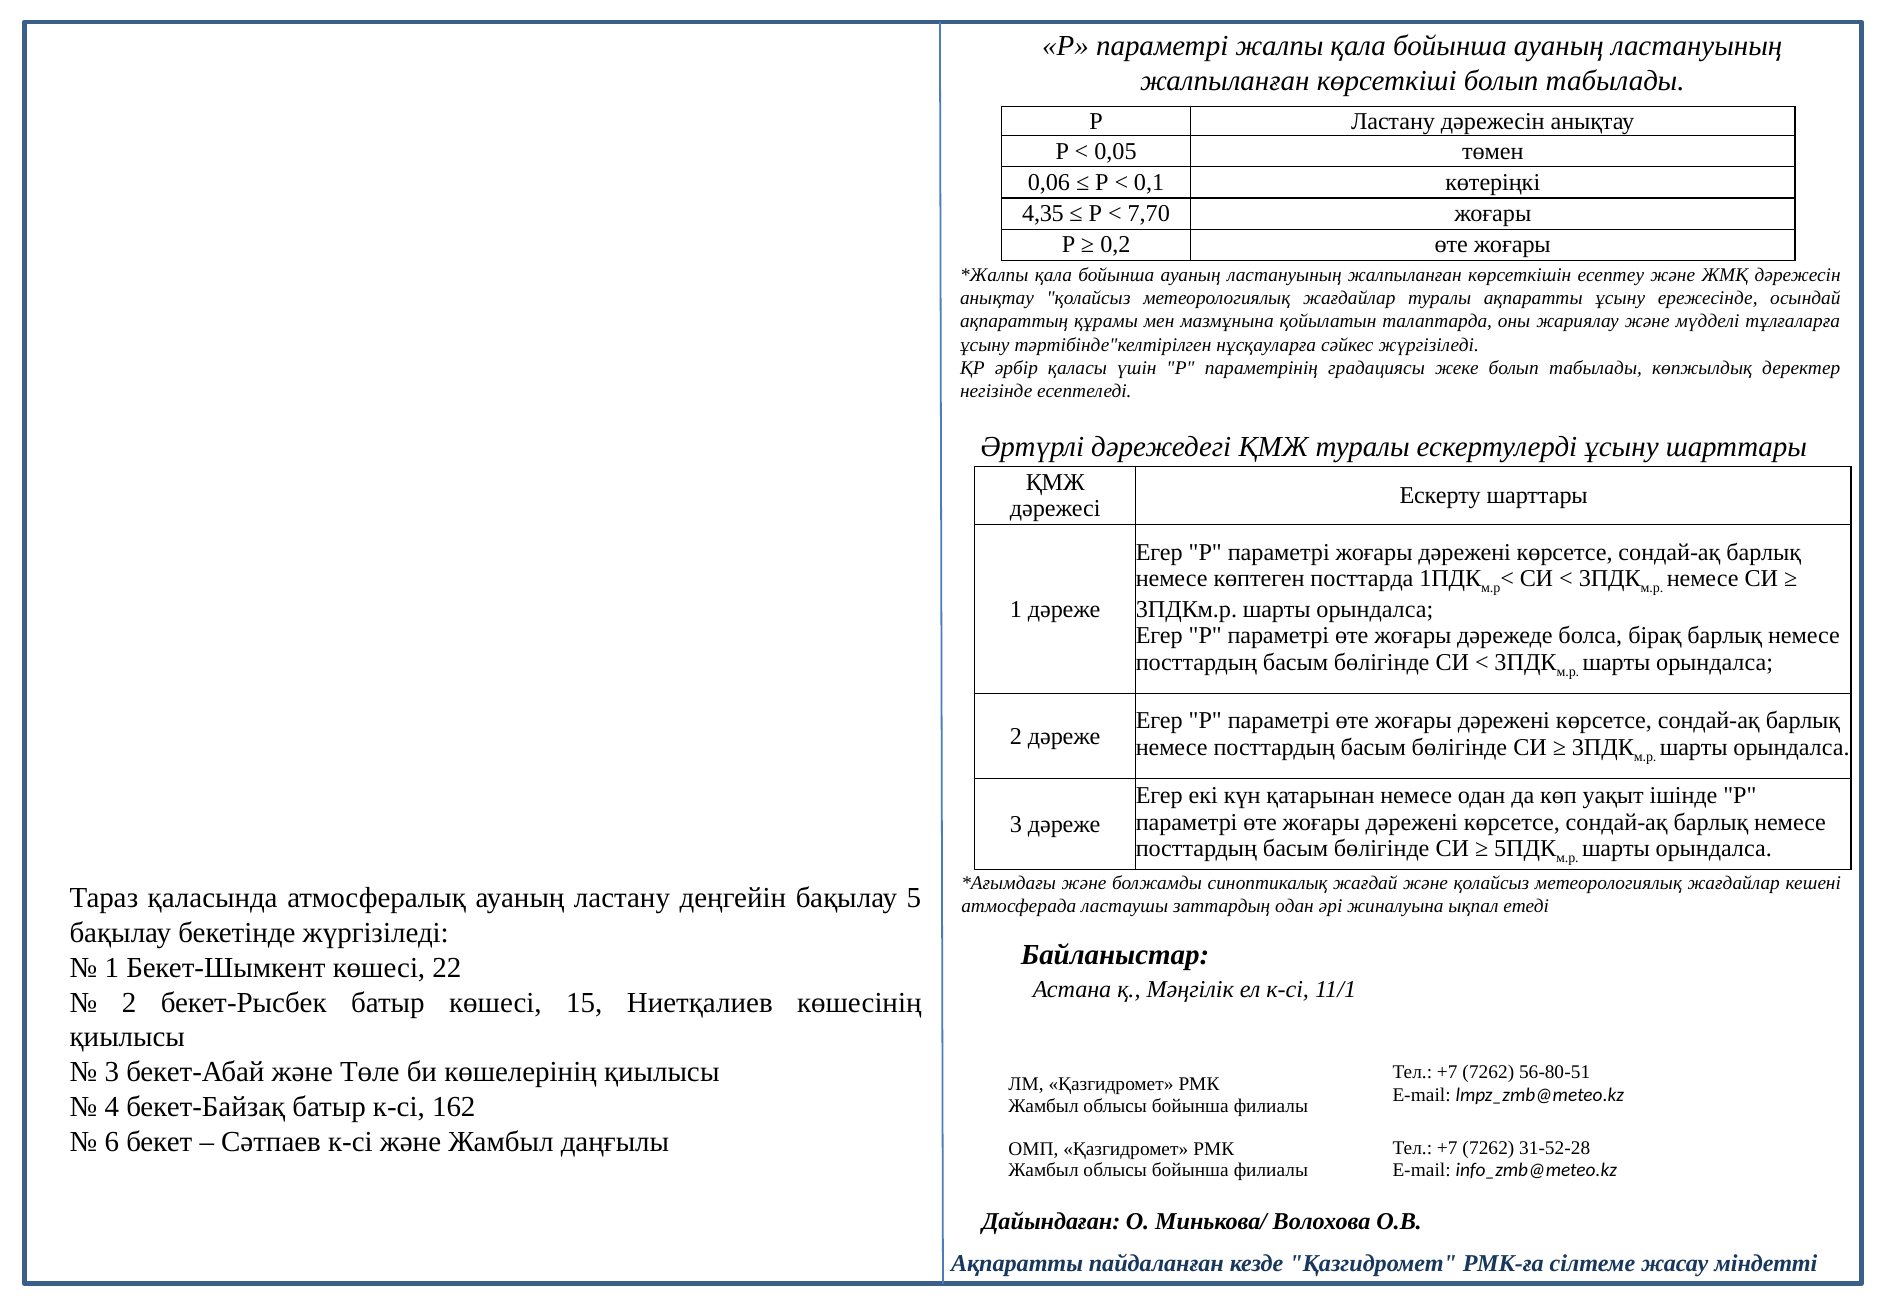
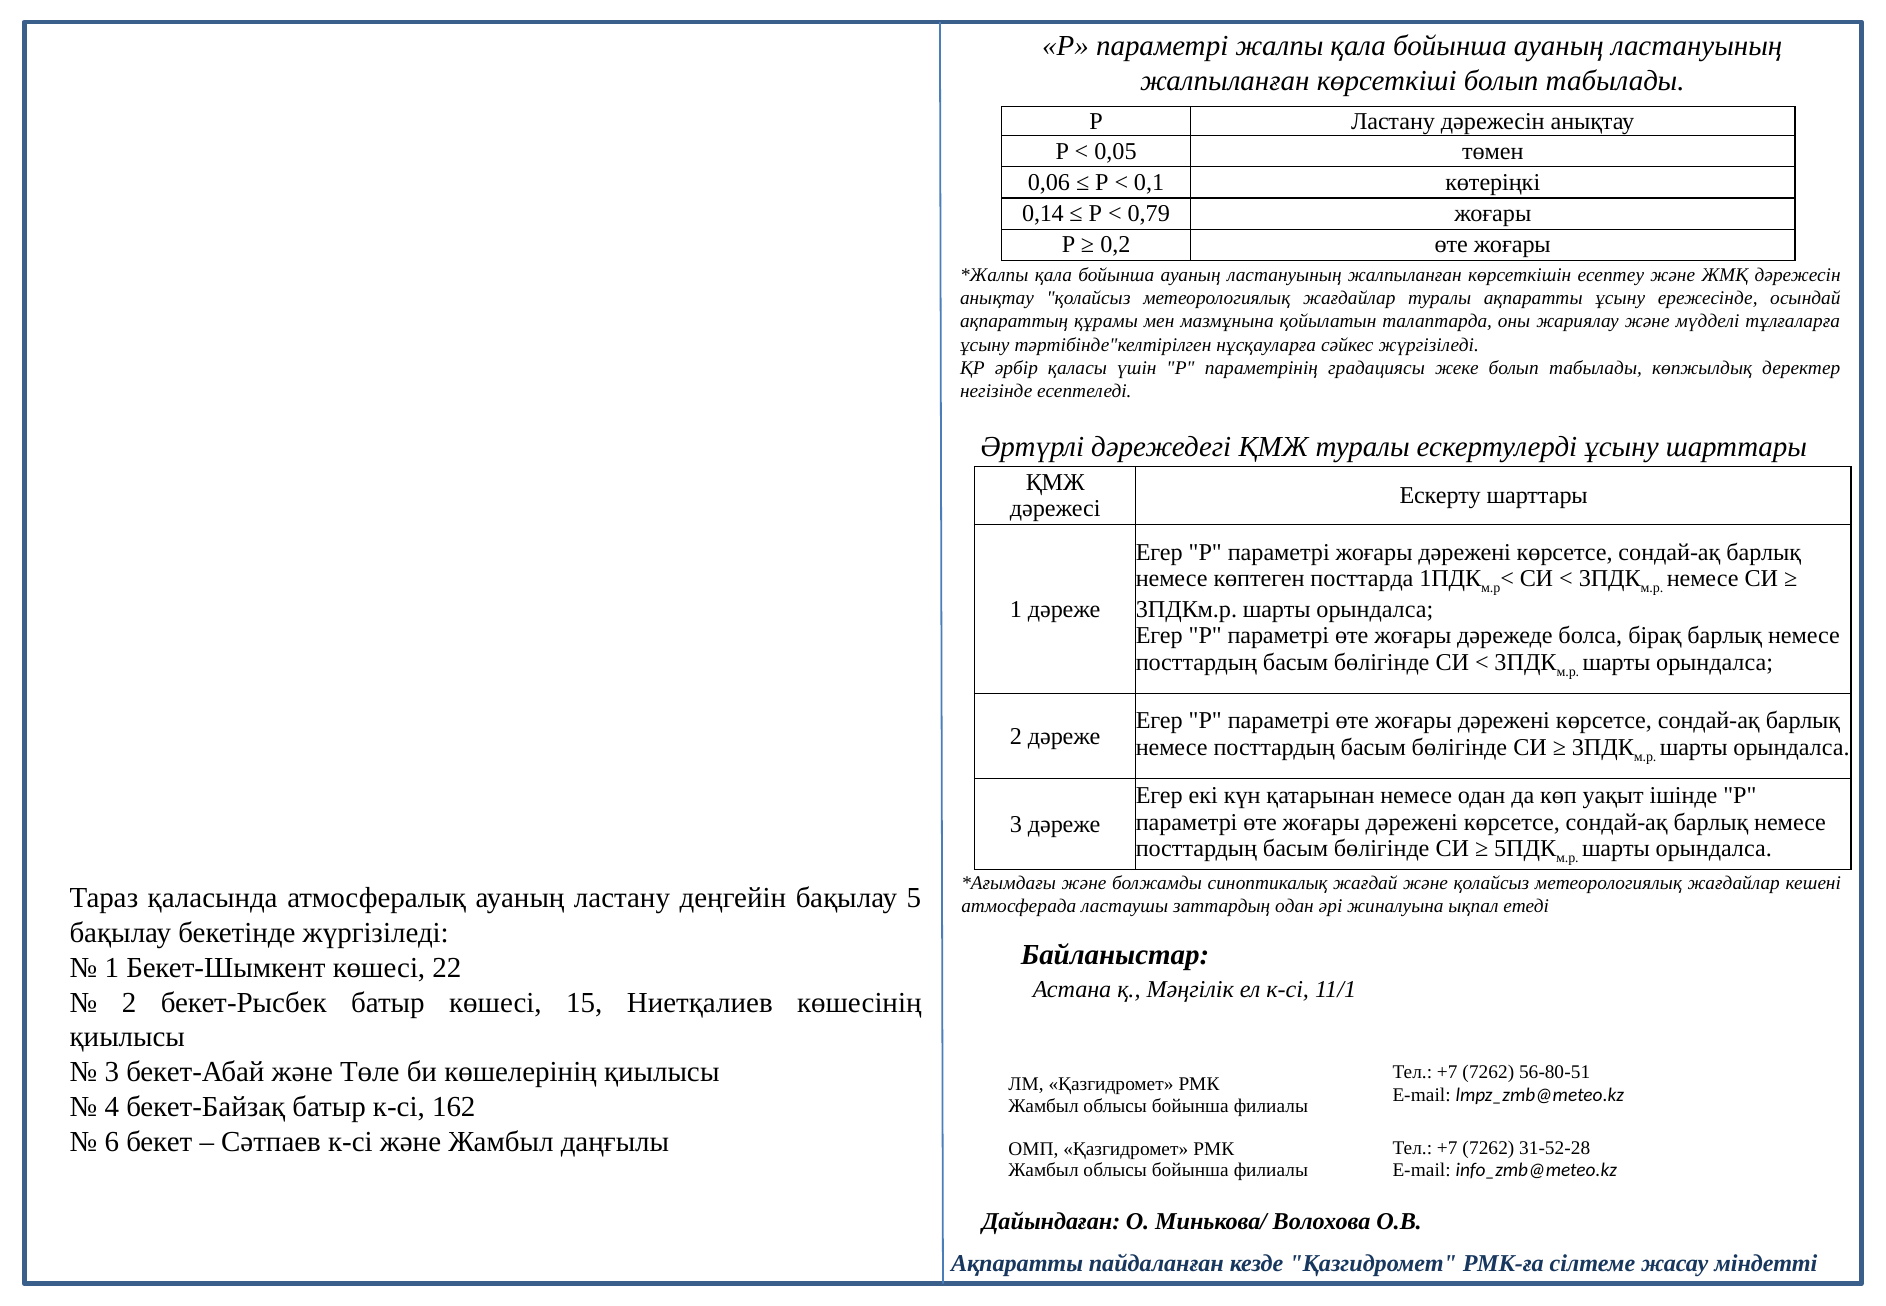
4,35: 4,35 -> 0,14
7,70: 7,70 -> 0,79
